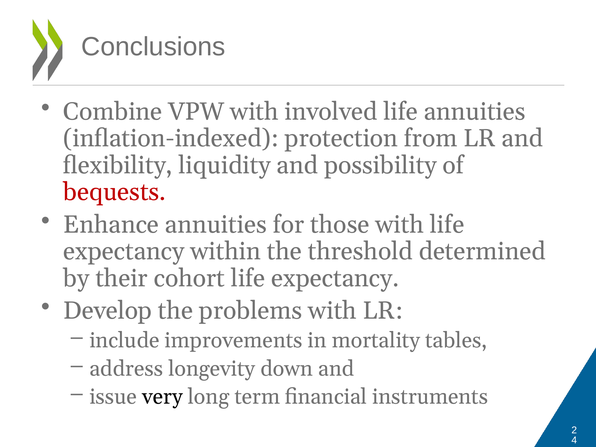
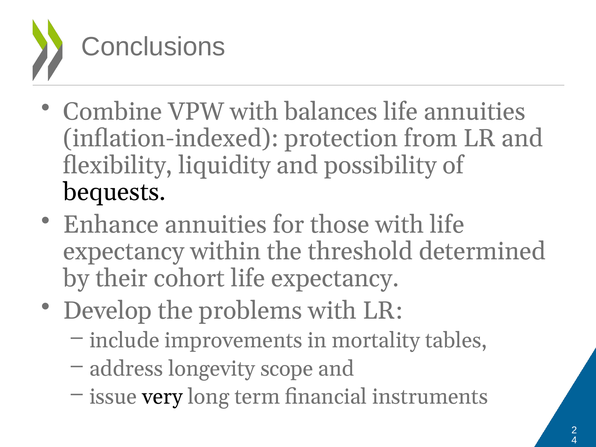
involved: involved -> balances
bequests colour: red -> black
down: down -> scope
